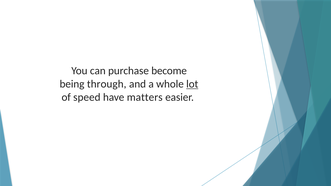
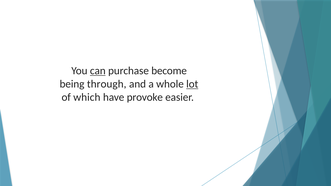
can underline: none -> present
speed: speed -> which
matters: matters -> provoke
